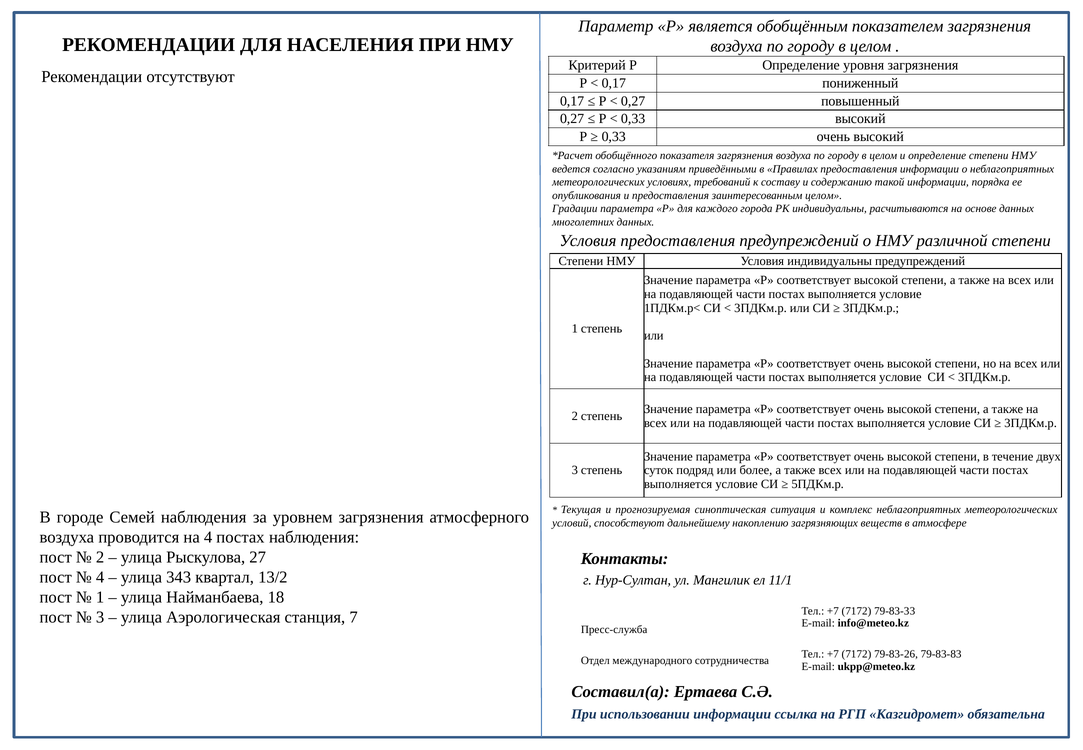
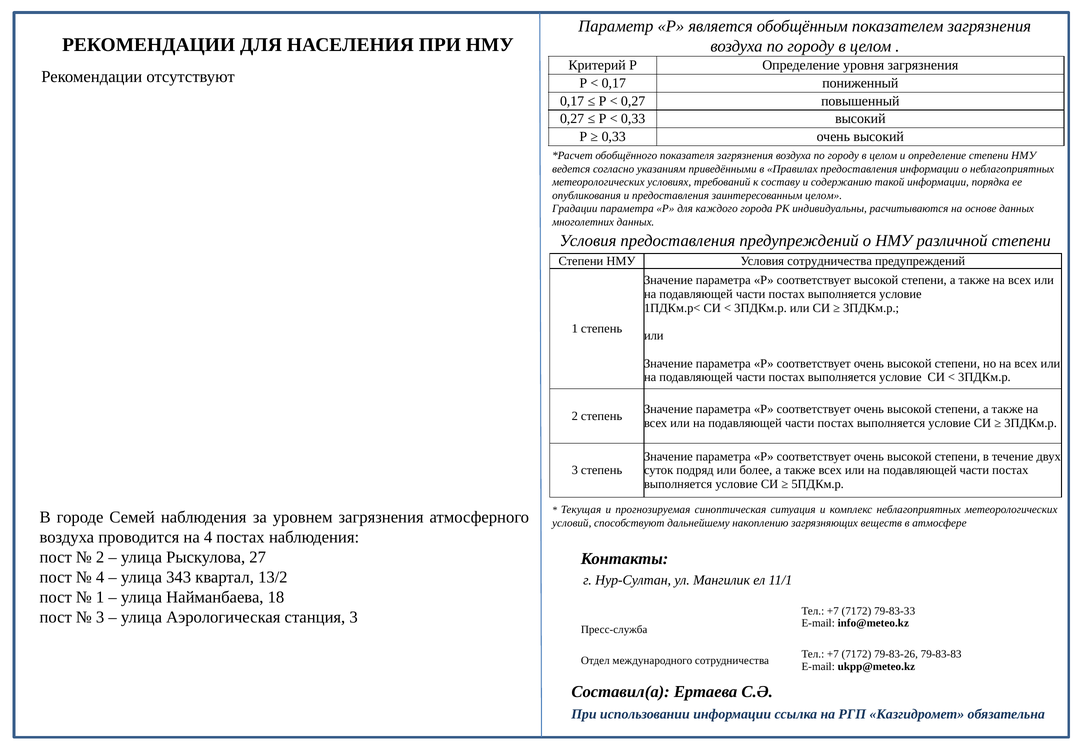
Условия индивидуальны: индивидуальны -> сотрудничества
станция 7: 7 -> 3
